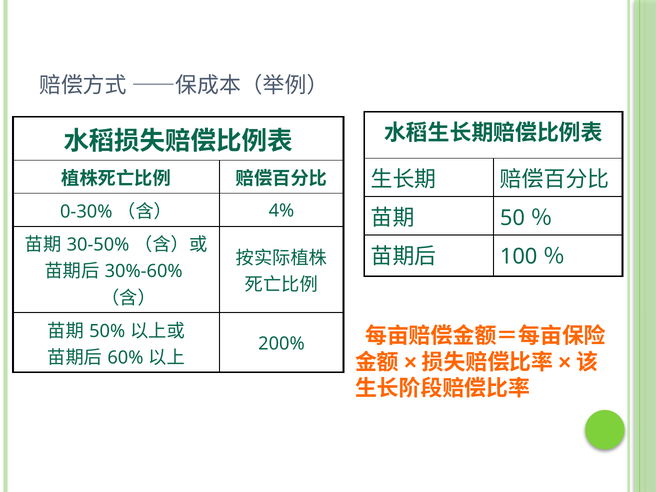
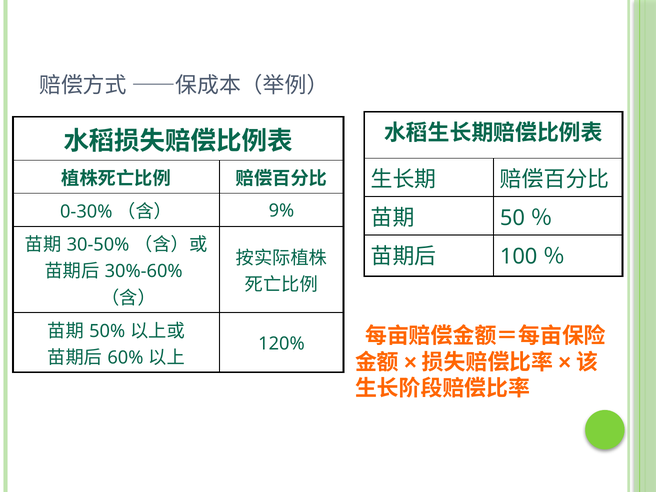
4%: 4% -> 9%
200%: 200% -> 120%
